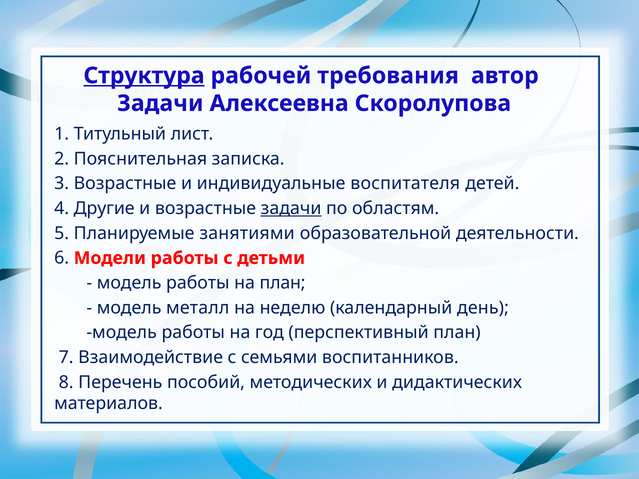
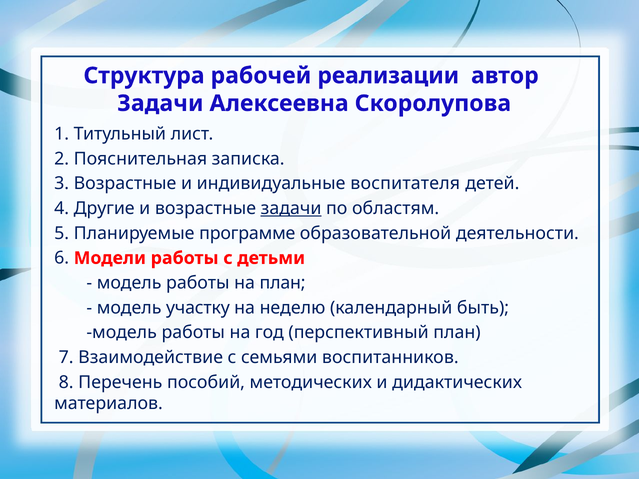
Структура underline: present -> none
требования: требования -> реализации
занятиями: занятиями -> программе
металл: металл -> участку
день: день -> быть
